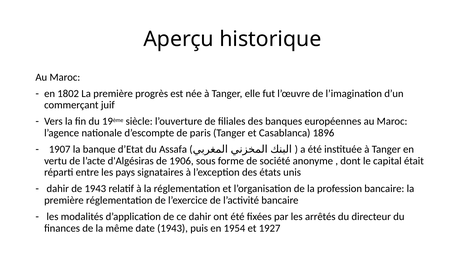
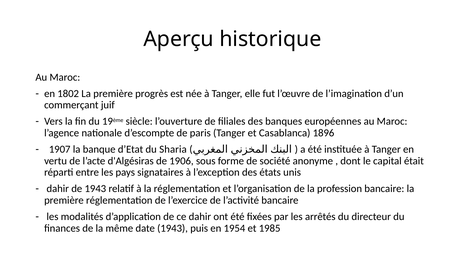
Assafa: Assafa -> Sharia
1927: 1927 -> 1985
